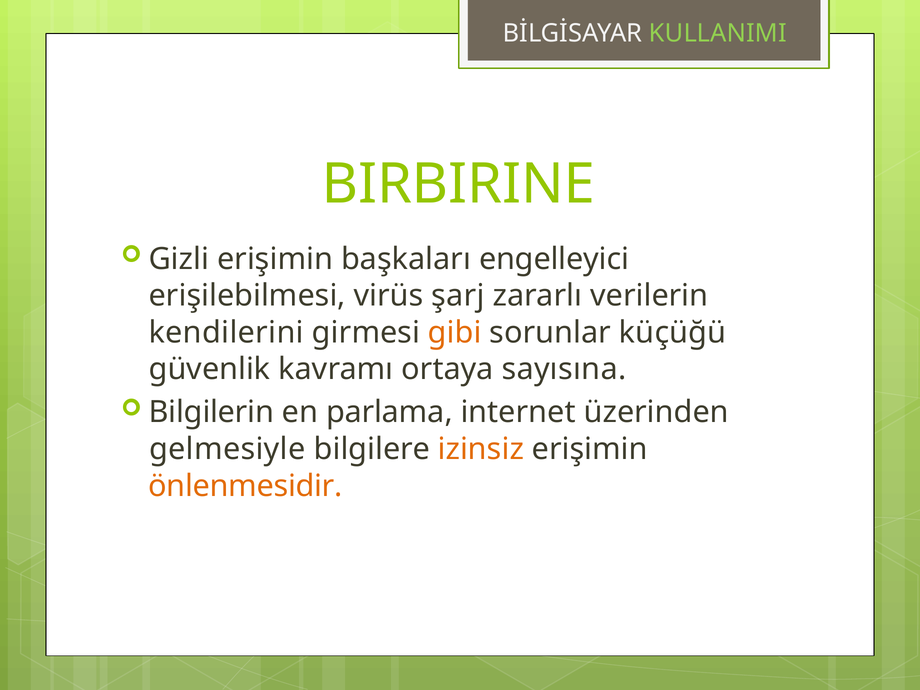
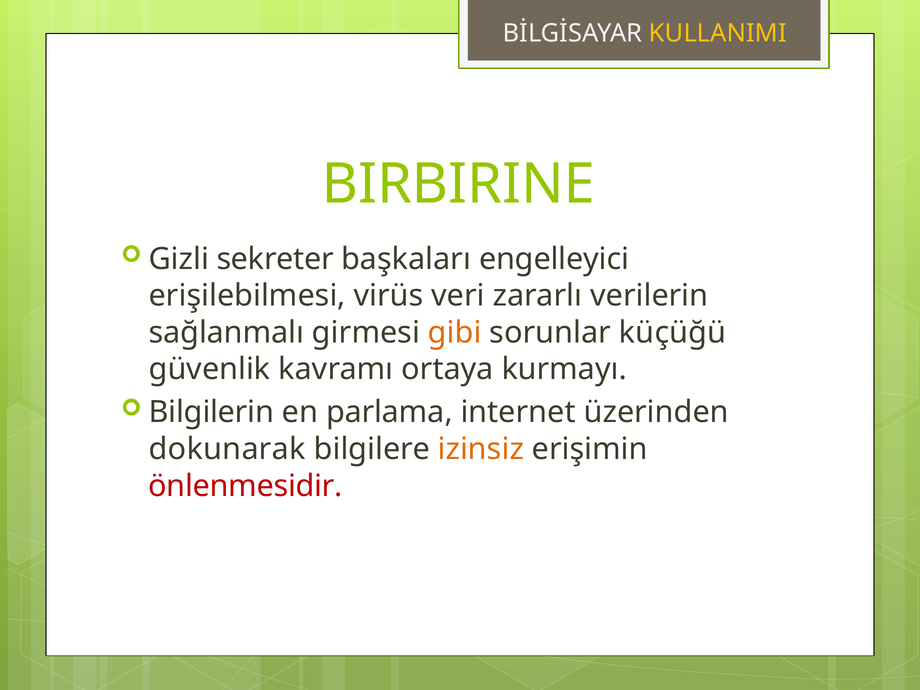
KULLANIMI colour: light green -> yellow
Gizli erişimin: erişimin -> sekreter
şarj: şarj -> veri
kendilerini: kendilerini -> sağlanmalı
sayısına: sayısına -> kurmayı
gelmesiyle: gelmesiyle -> dokunarak
önlenmesidir colour: orange -> red
